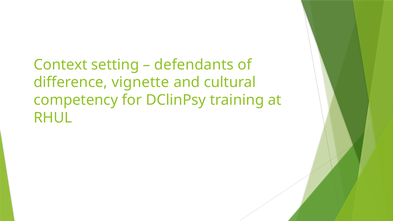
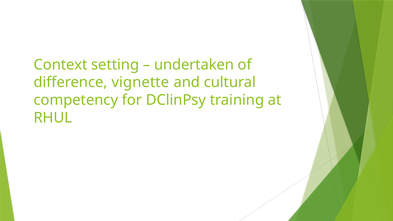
defendants: defendants -> undertaken
